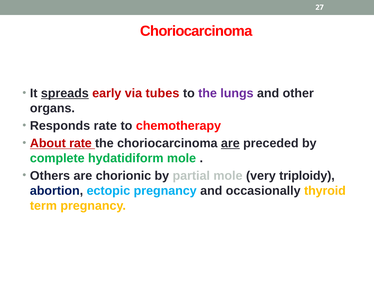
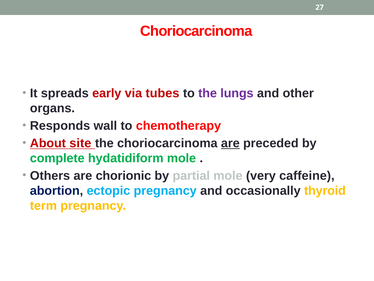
spreads underline: present -> none
Responds rate: rate -> wall
About rate: rate -> site
triploidy: triploidy -> caffeine
